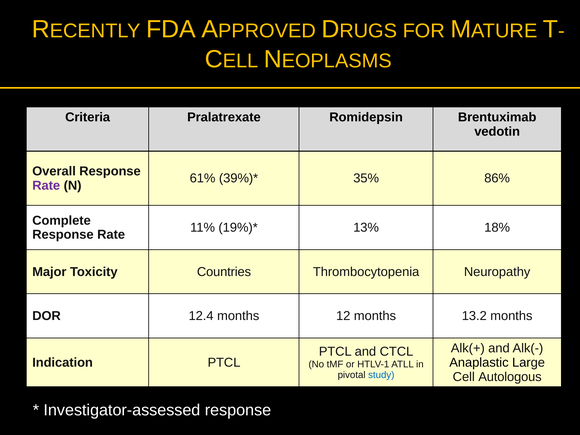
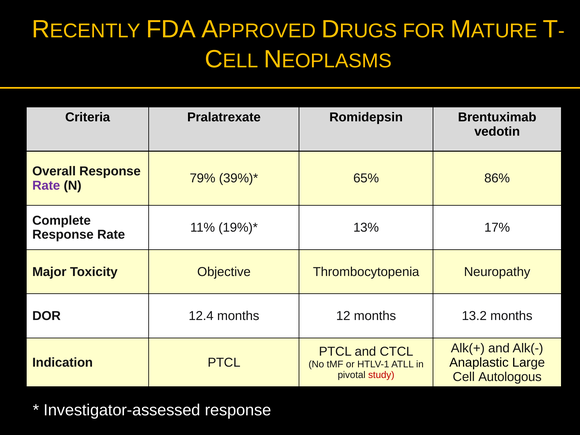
61%: 61% -> 79%
35%: 35% -> 65%
18%: 18% -> 17%
Countries: Countries -> Objective
study colour: blue -> red
